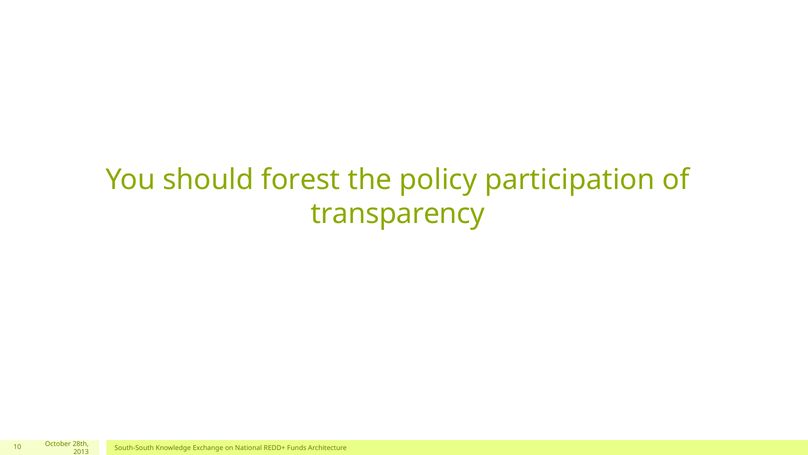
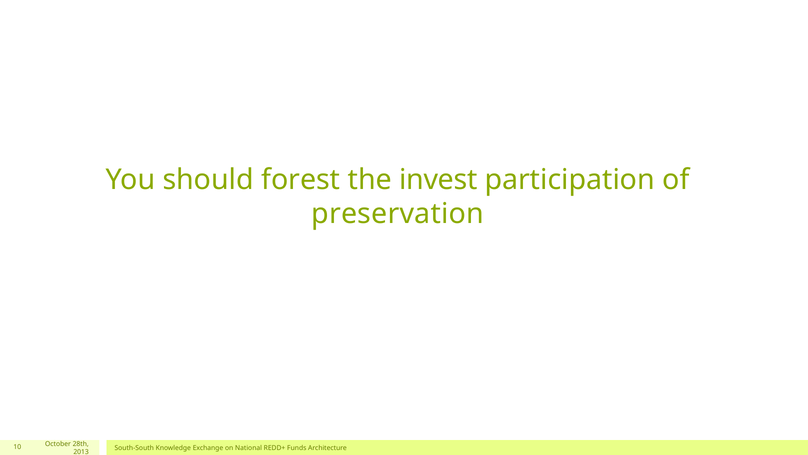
policy: policy -> invest
transparency: transparency -> preservation
